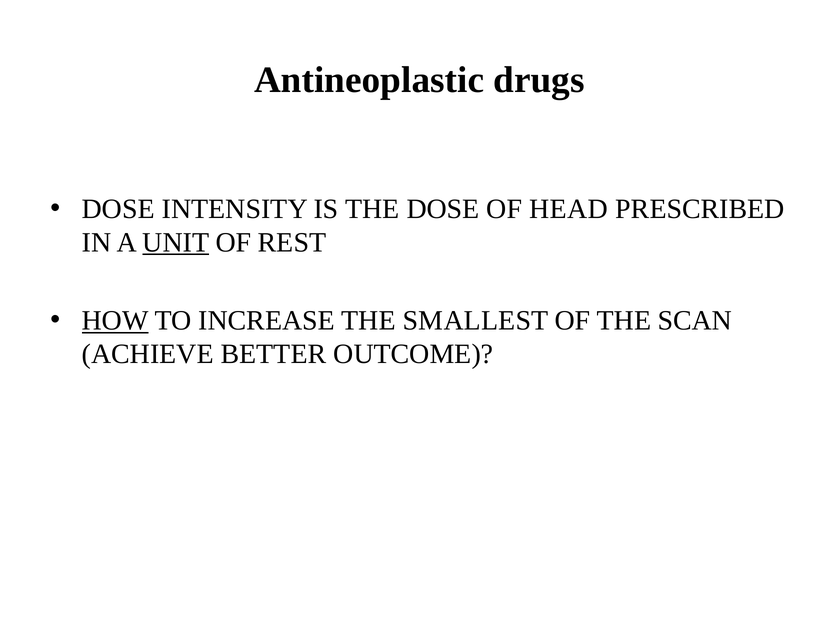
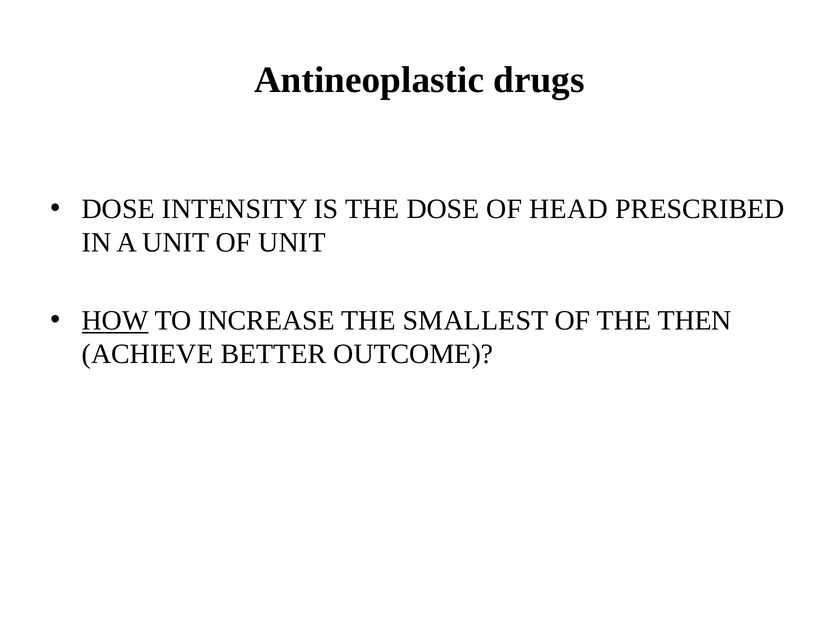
UNIT at (176, 242) underline: present -> none
OF REST: REST -> UNIT
SCAN: SCAN -> THEN
